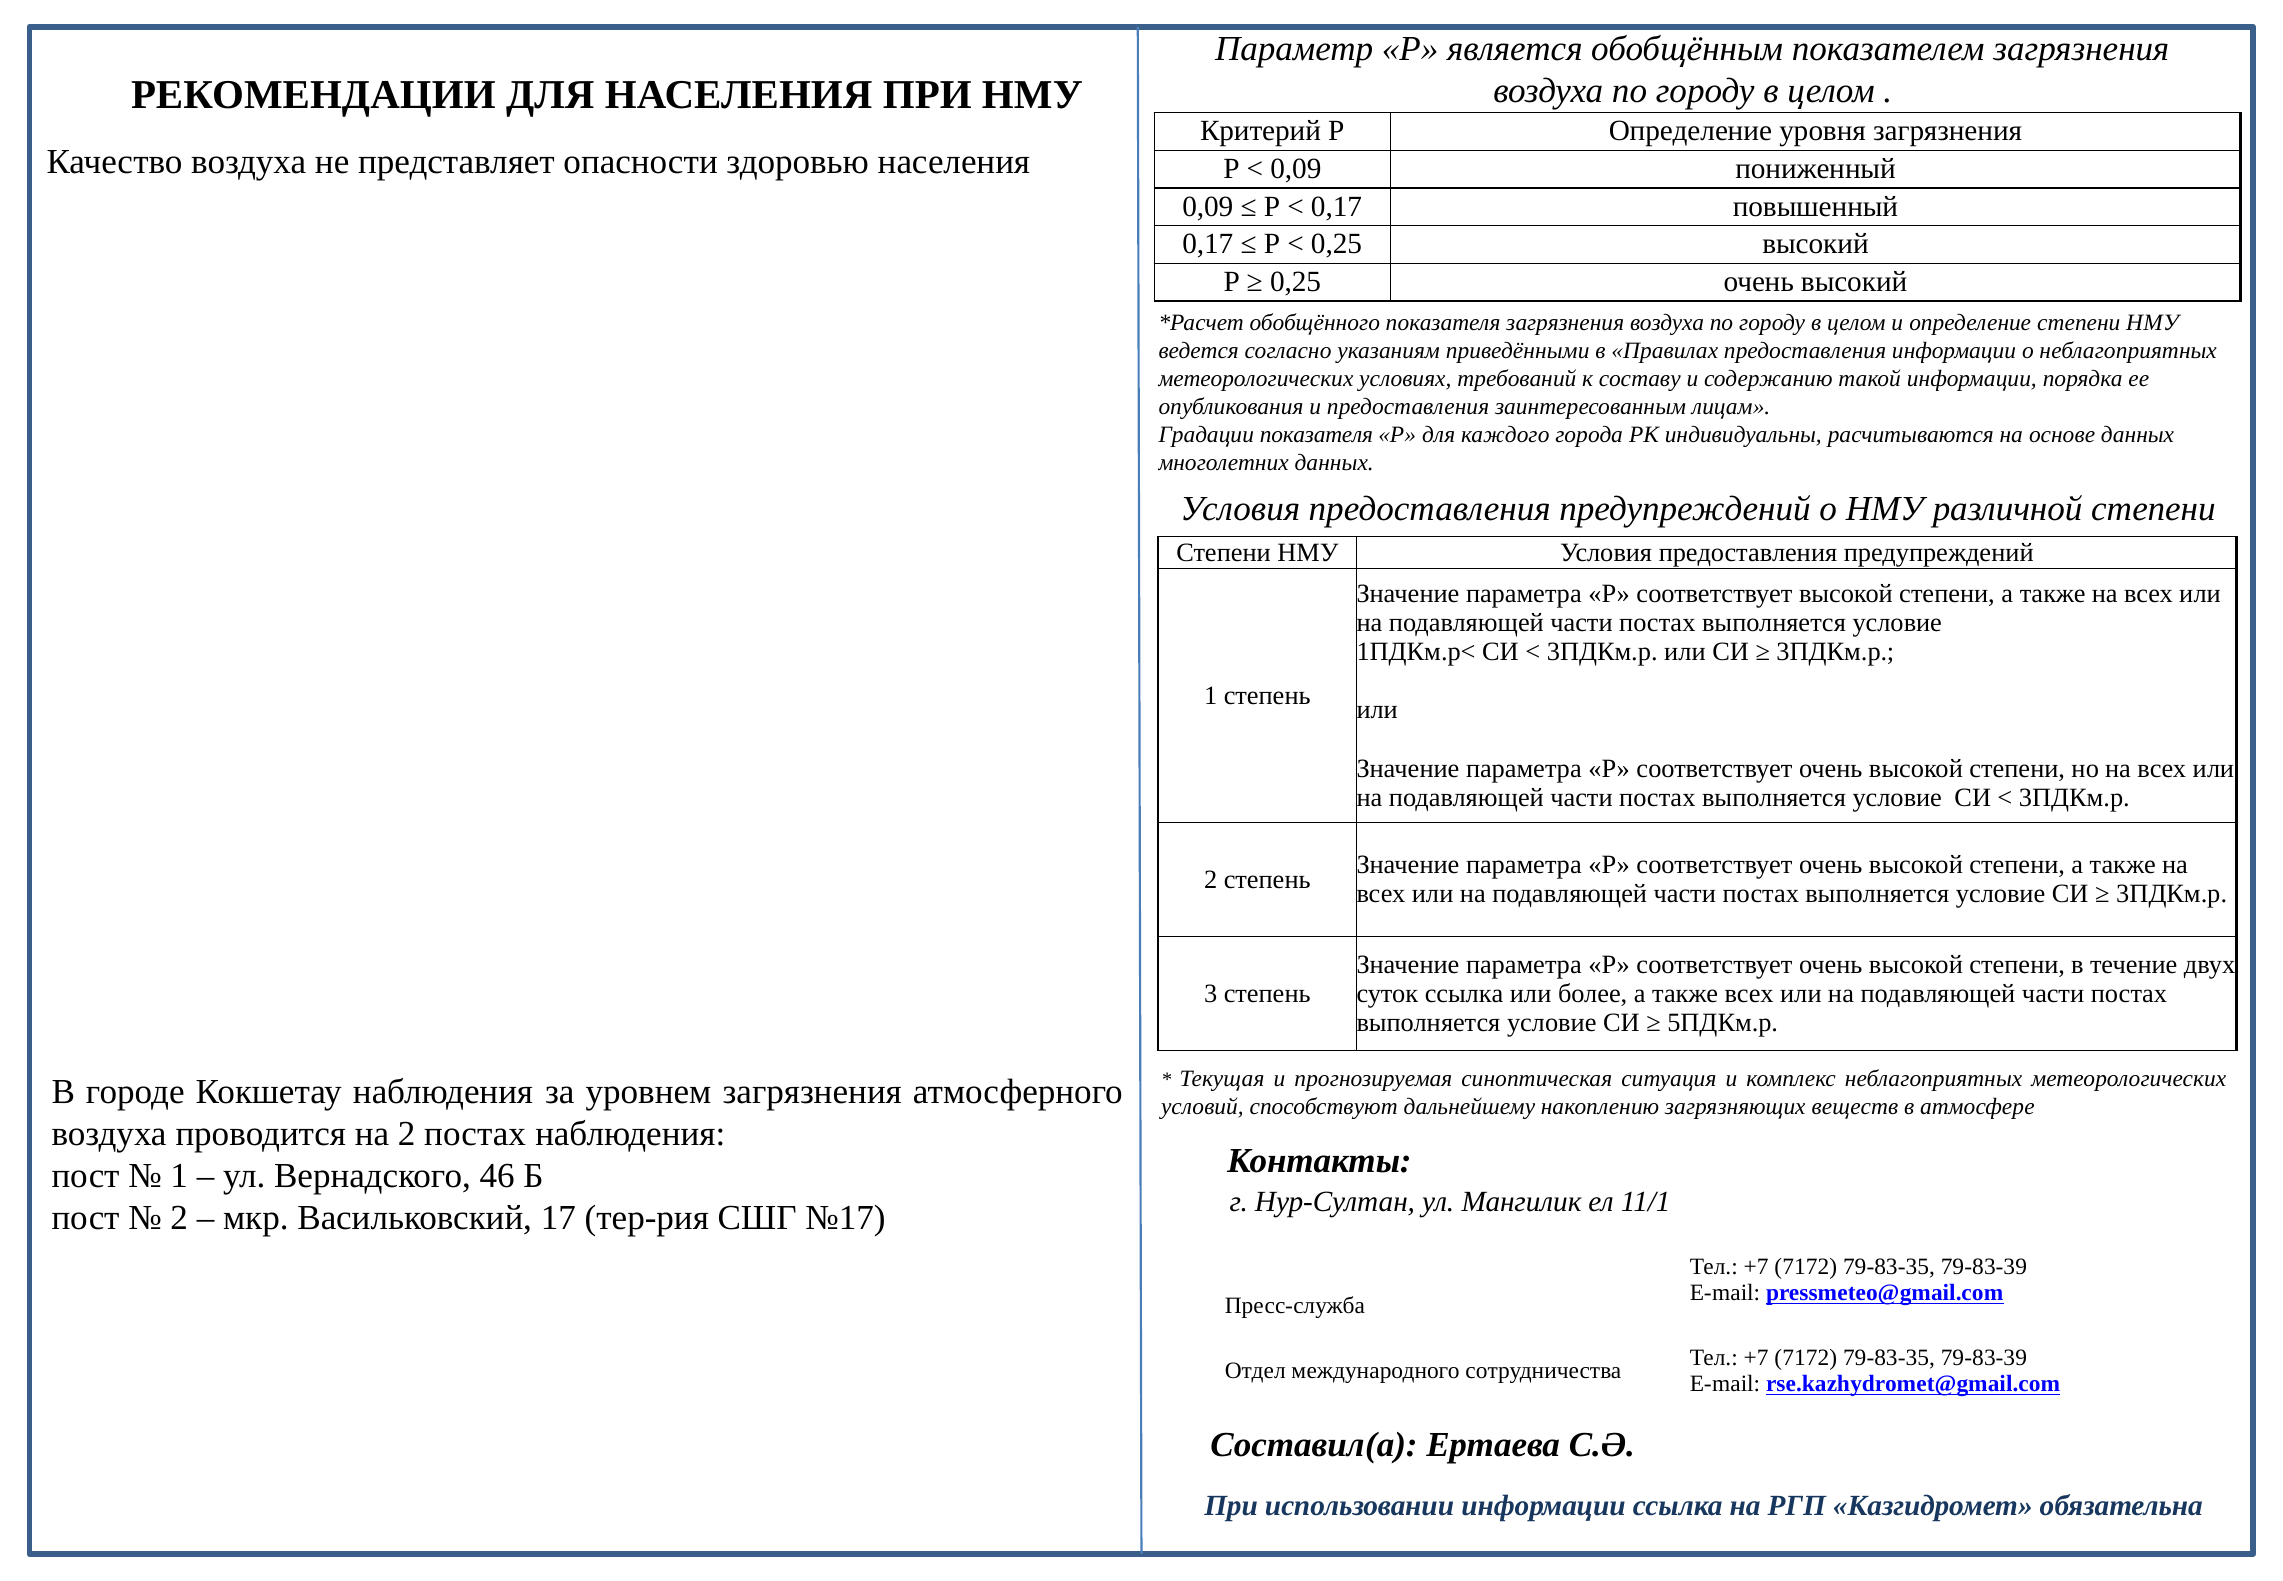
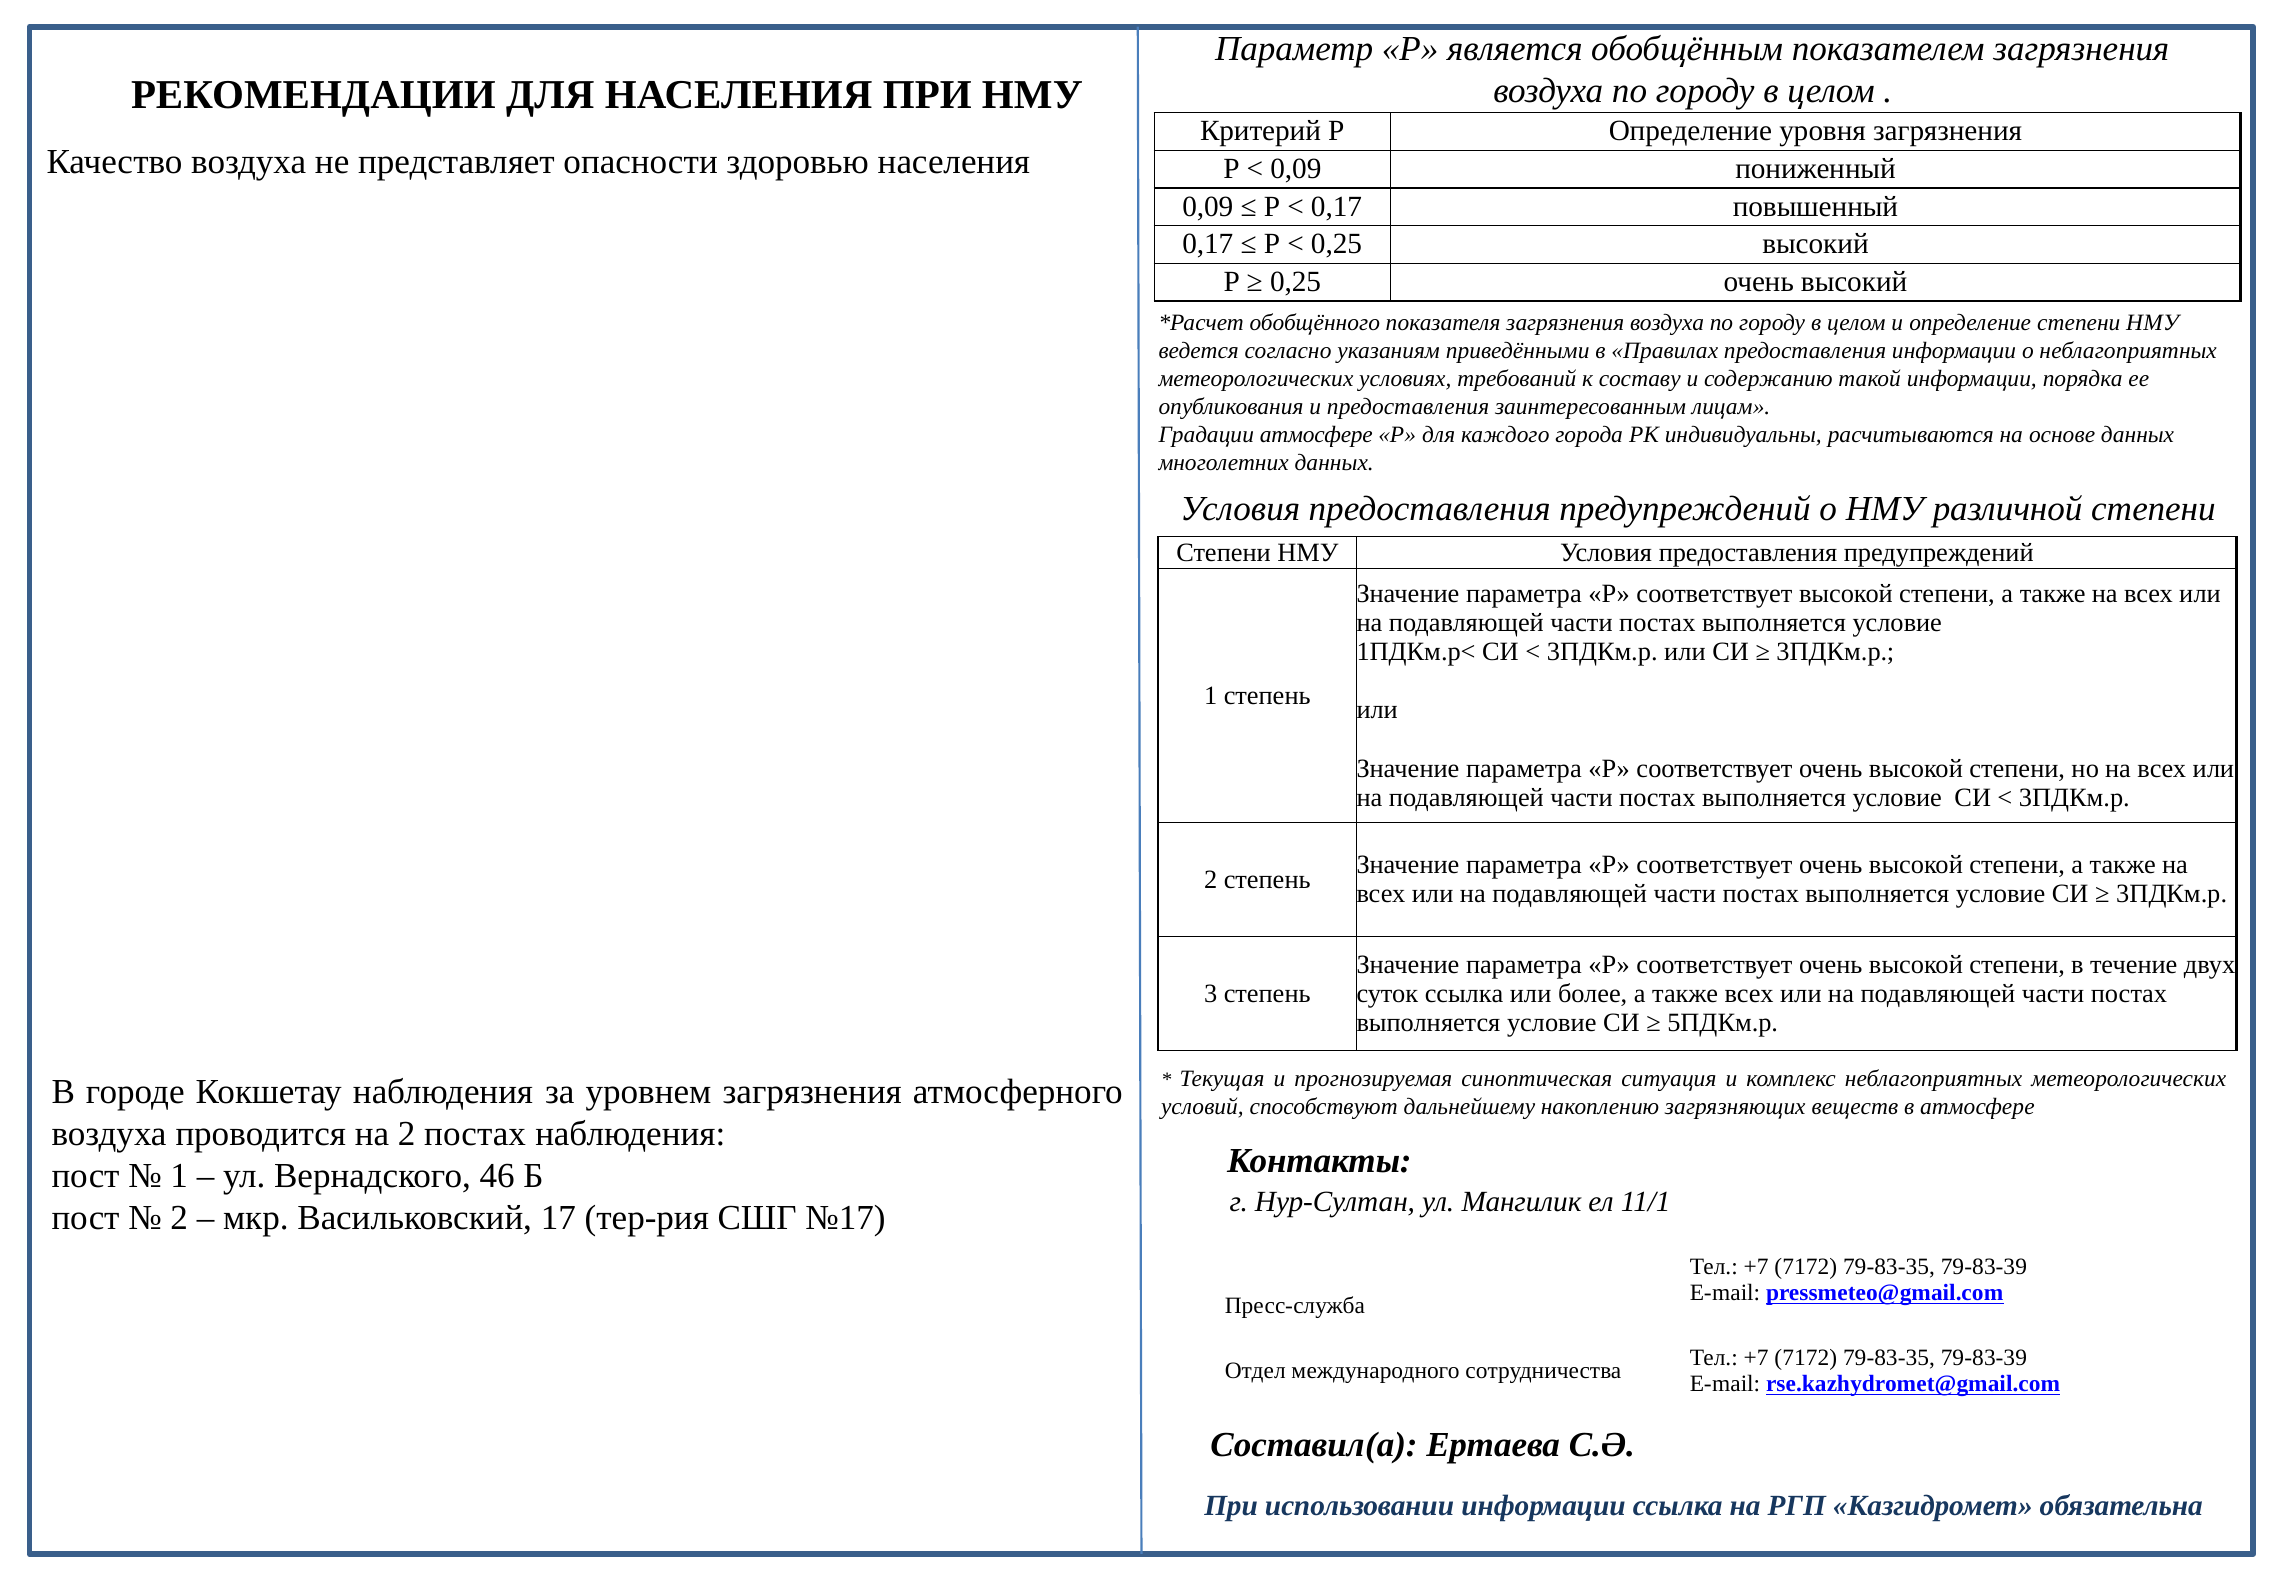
Градации показателя: показателя -> атмосфере
